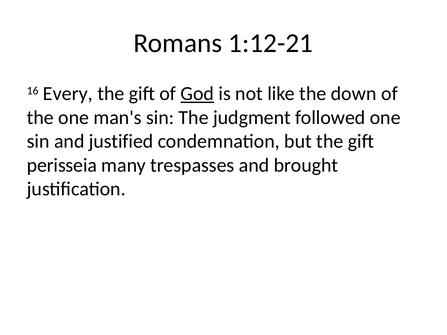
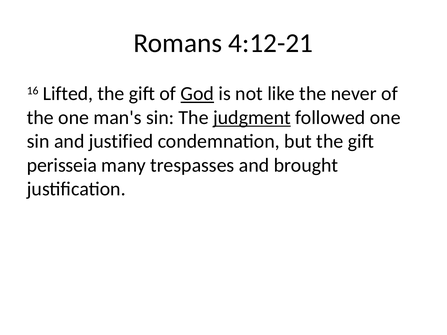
1:12-21: 1:12-21 -> 4:12-21
Every: Every -> Lifted
down: down -> never
judgment underline: none -> present
